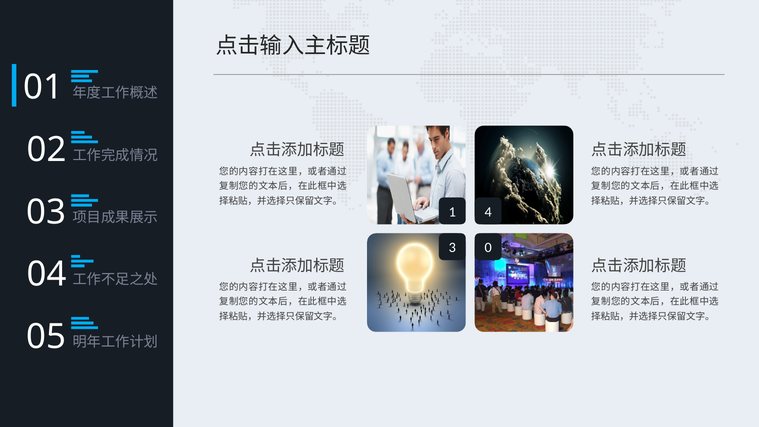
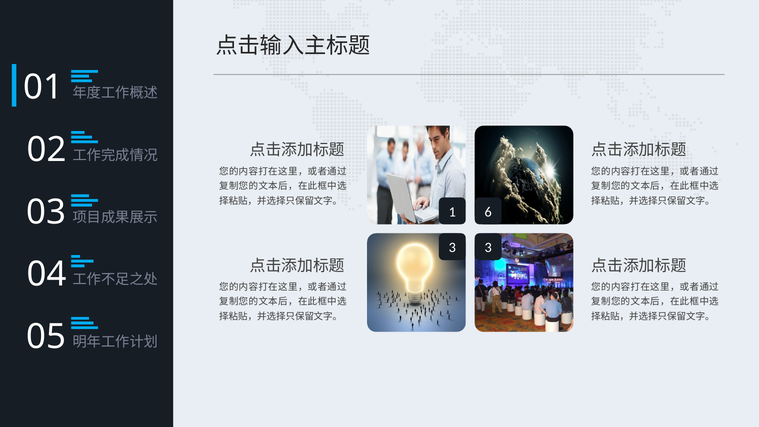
4: 4 -> 6
3 0: 0 -> 3
